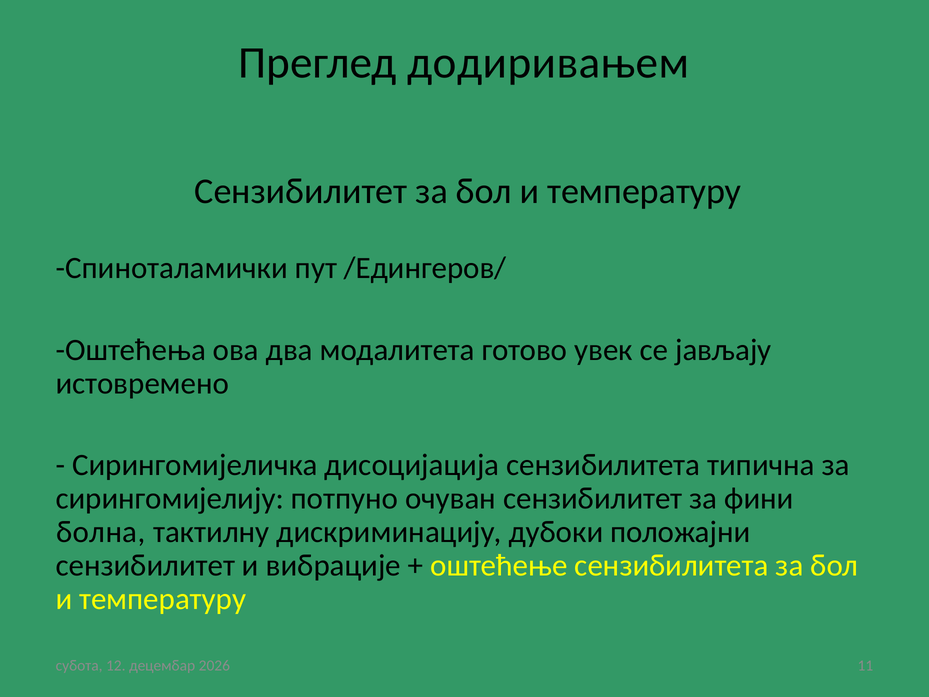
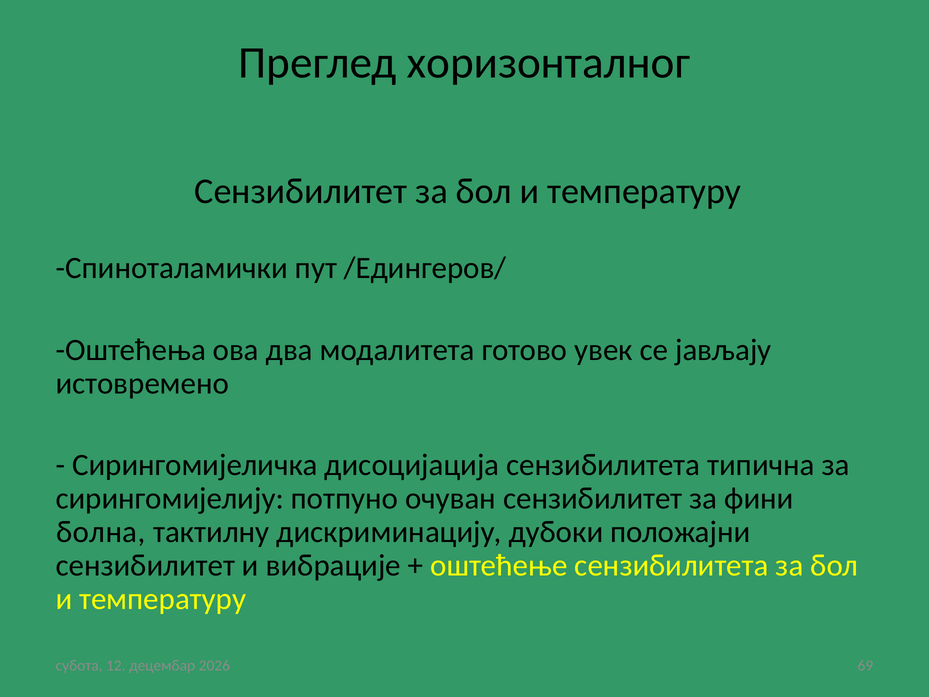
додиривањем: додиривањем -> хоризонталног
11: 11 -> 69
